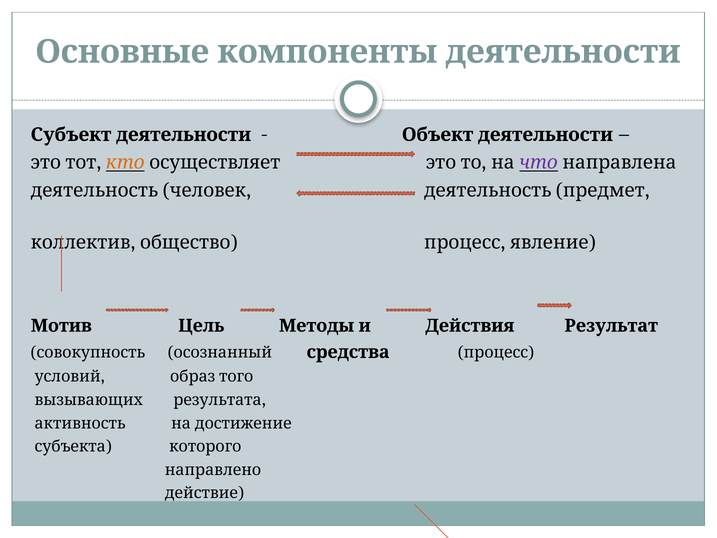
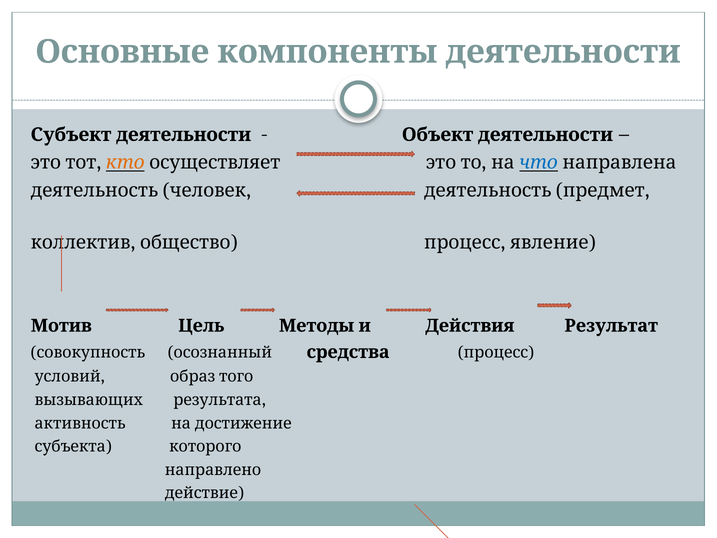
что colour: purple -> blue
